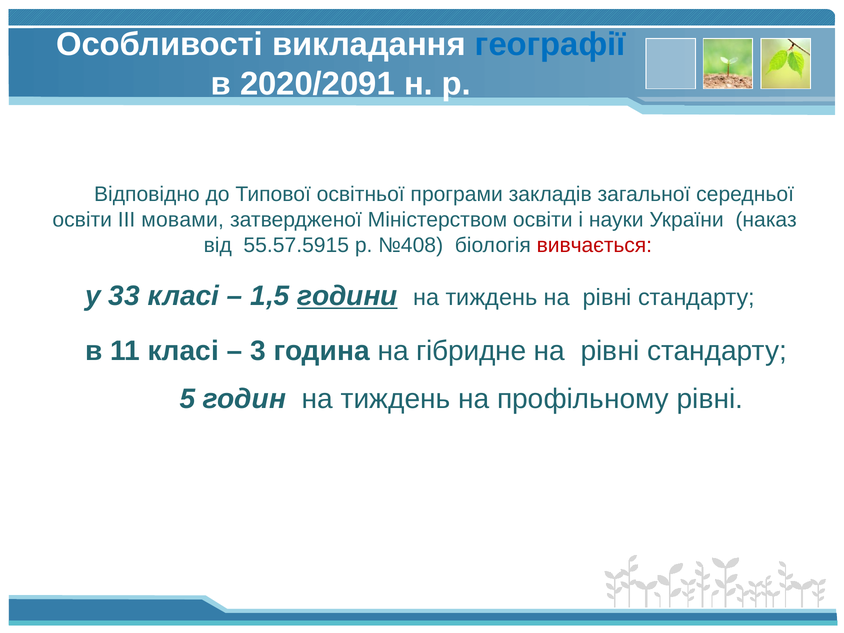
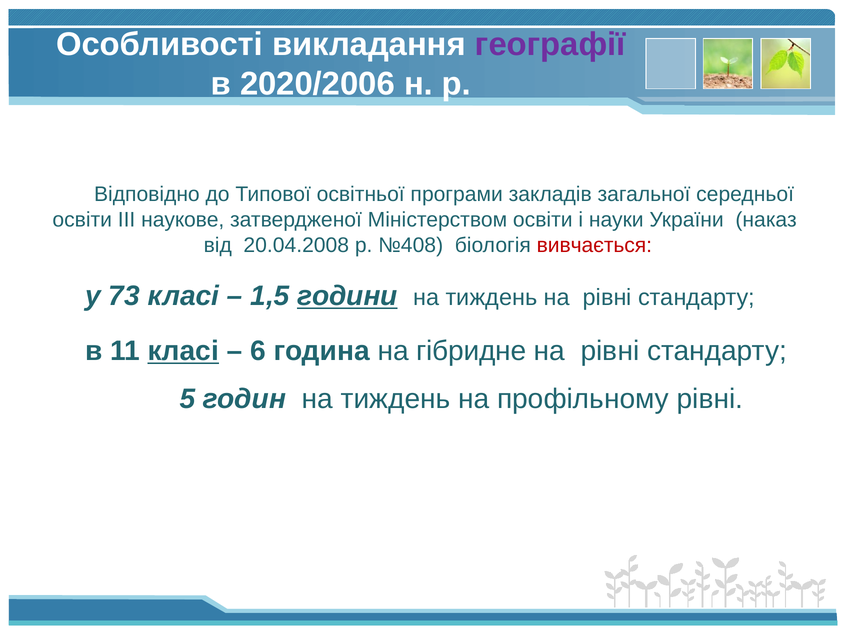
географії colour: blue -> purple
2020/2091: 2020/2091 -> 2020/2006
мовами: мовами -> наукове
55.57.5915: 55.57.5915 -> 20.04.2008
33: 33 -> 73
класі at (183, 351) underline: none -> present
3: 3 -> 6
